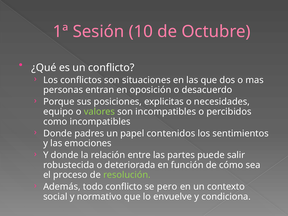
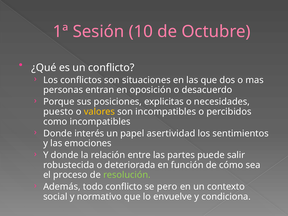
equipo: equipo -> puesto
valores colour: light green -> yellow
padres: padres -> interés
contenidos: contenidos -> asertividad
